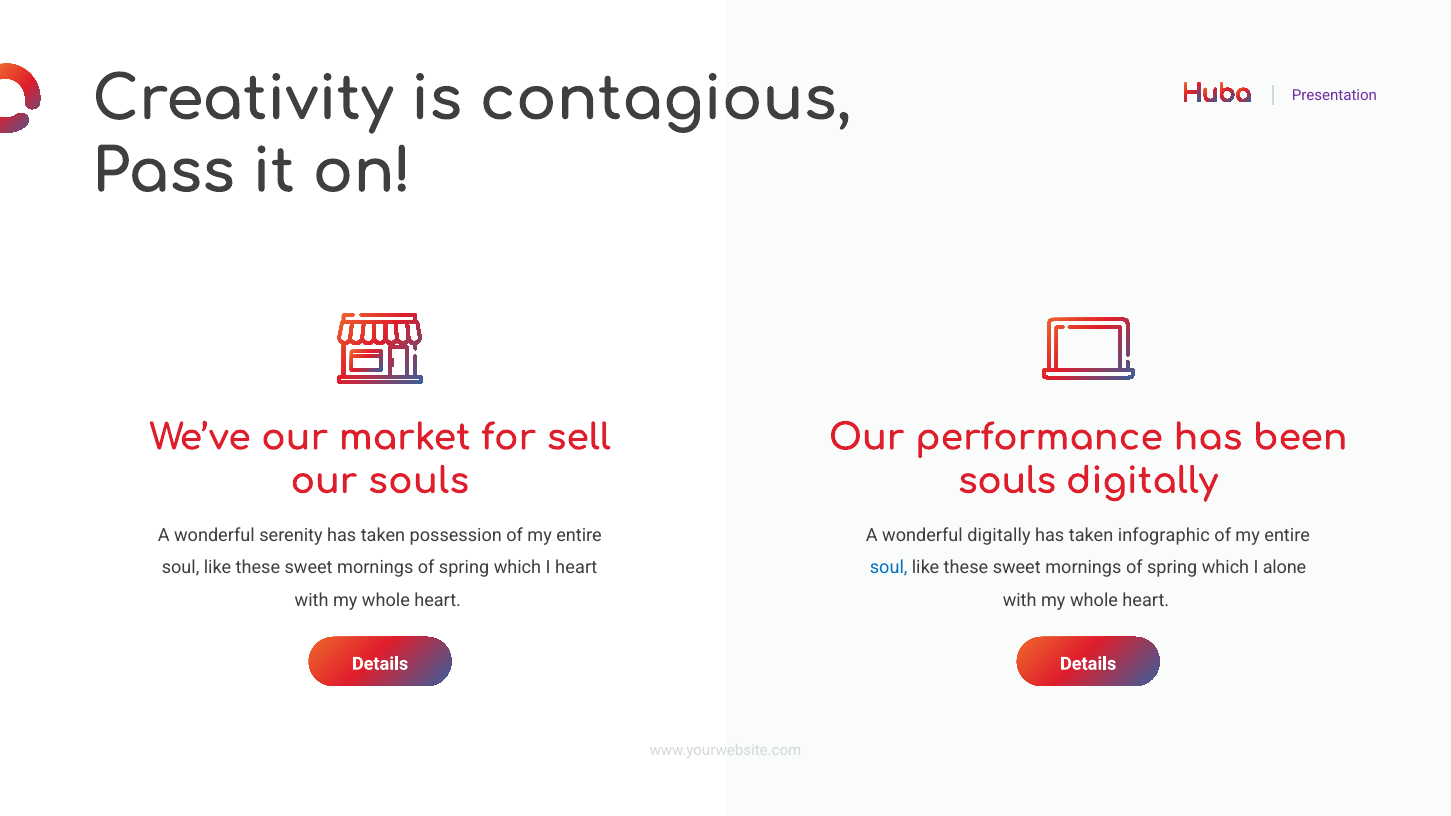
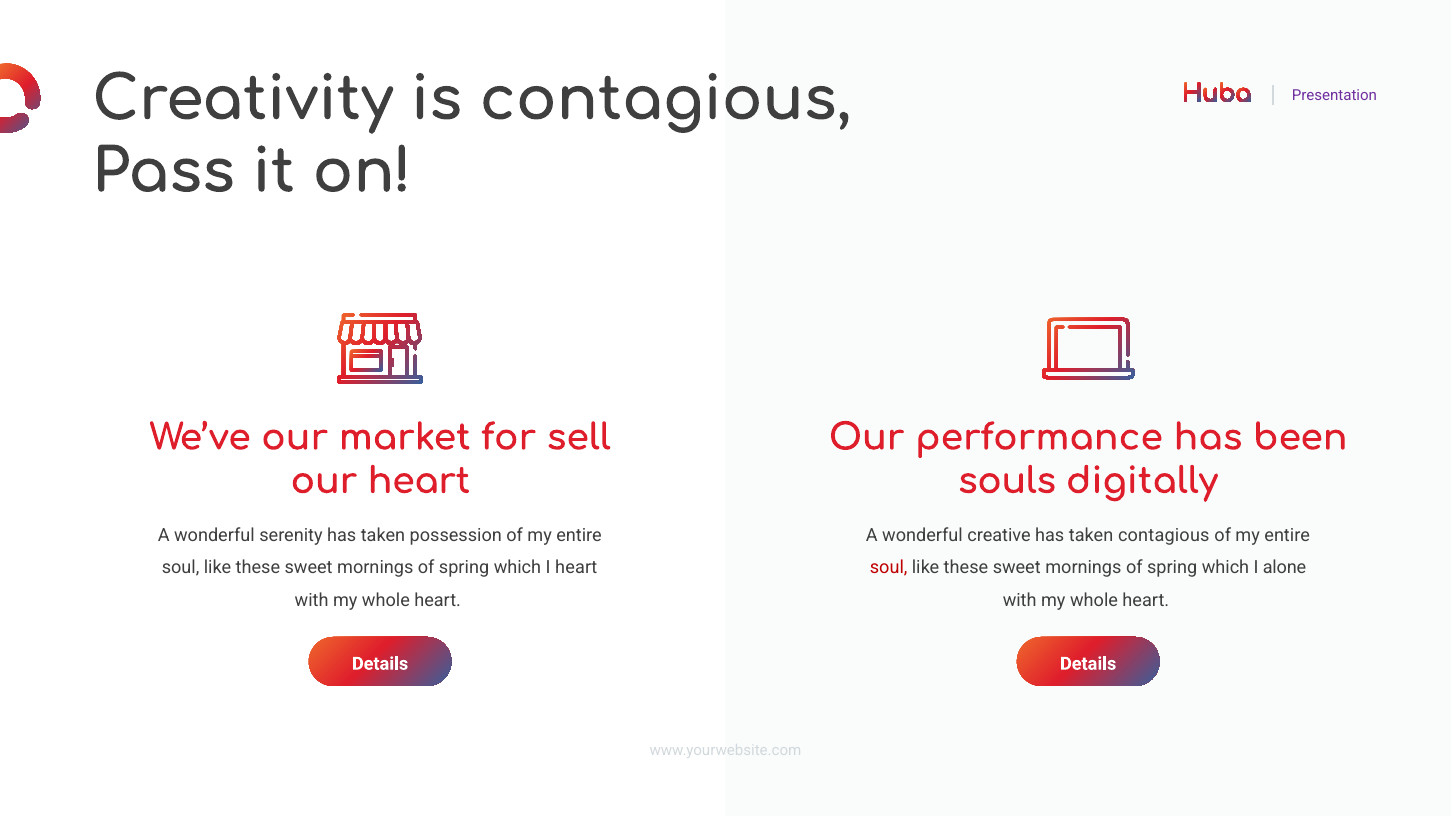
our souls: souls -> heart
wonderful digitally: digitally -> creative
taken infographic: infographic -> contagious
soul at (889, 568) colour: blue -> red
